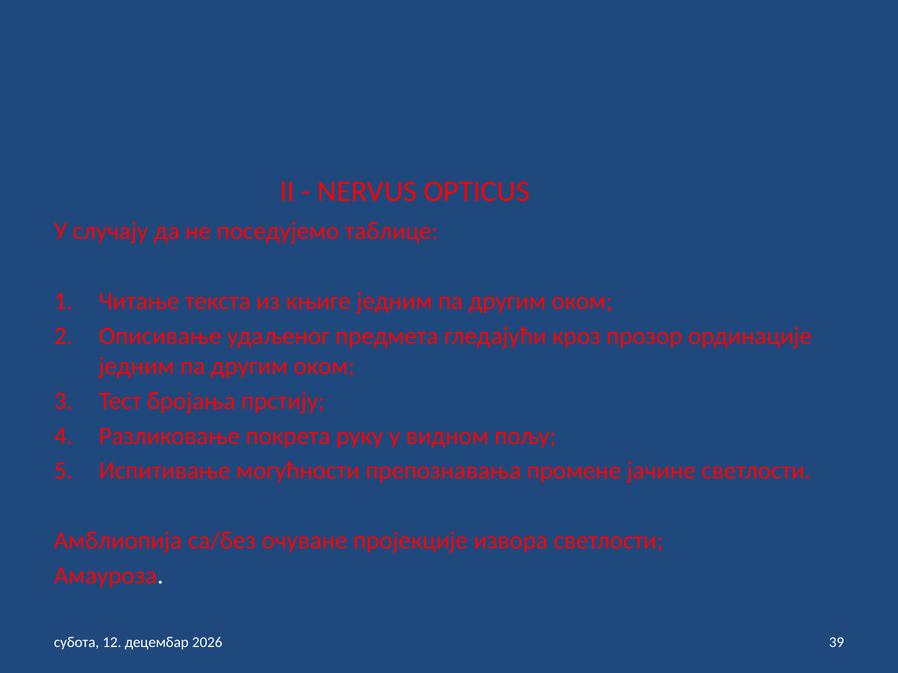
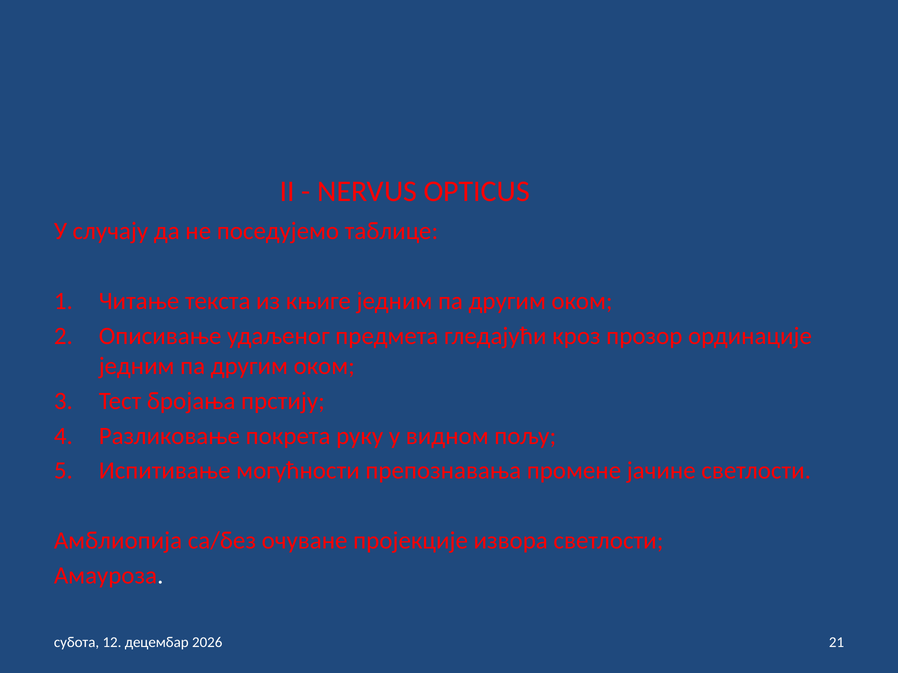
39: 39 -> 21
